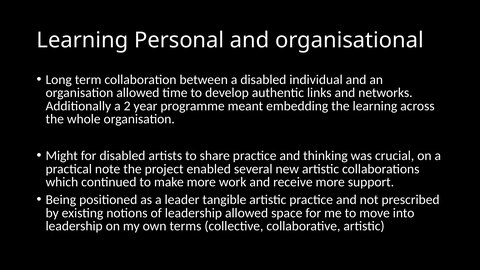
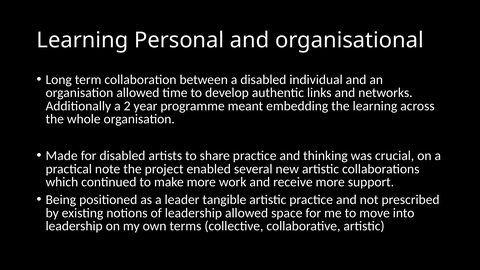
Might: Might -> Made
